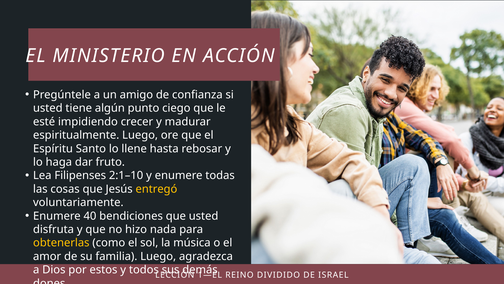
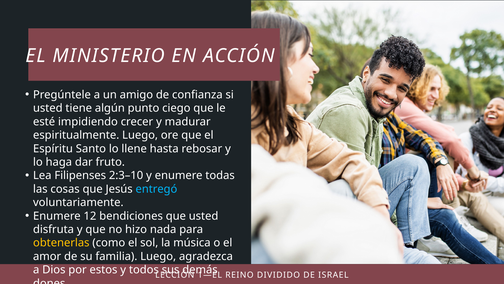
2:1–10: 2:1–10 -> 2:3–10
entregó colour: yellow -> light blue
40: 40 -> 12
